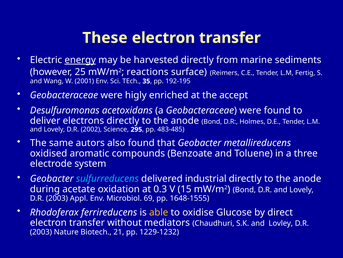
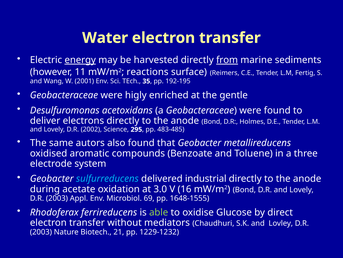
These: These -> Water
from underline: none -> present
25: 25 -> 11
accept: accept -> gentle
0.3: 0.3 -> 3.0
15: 15 -> 16
able colour: yellow -> light green
